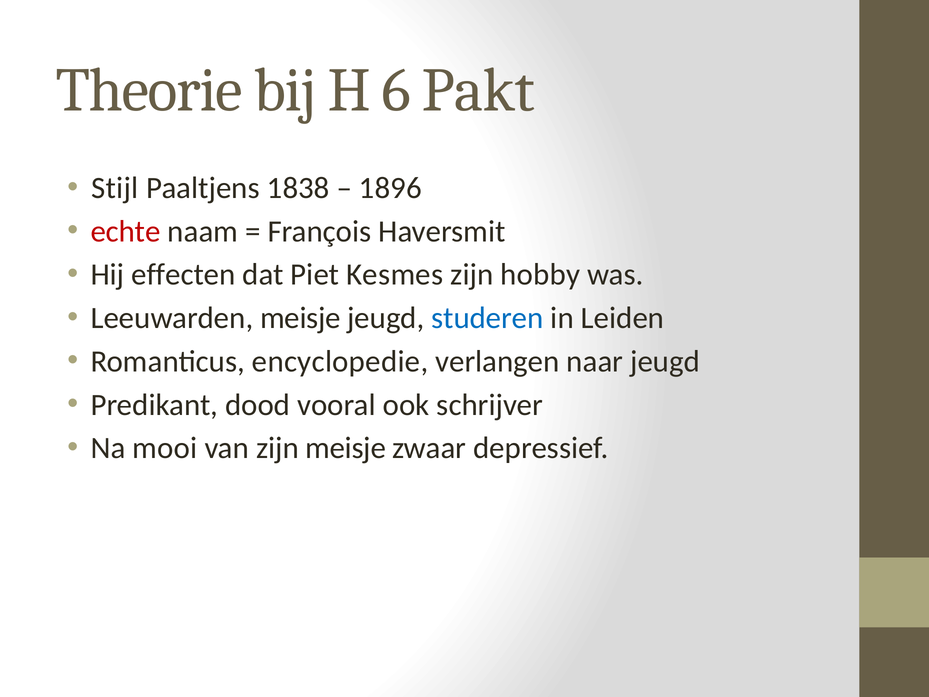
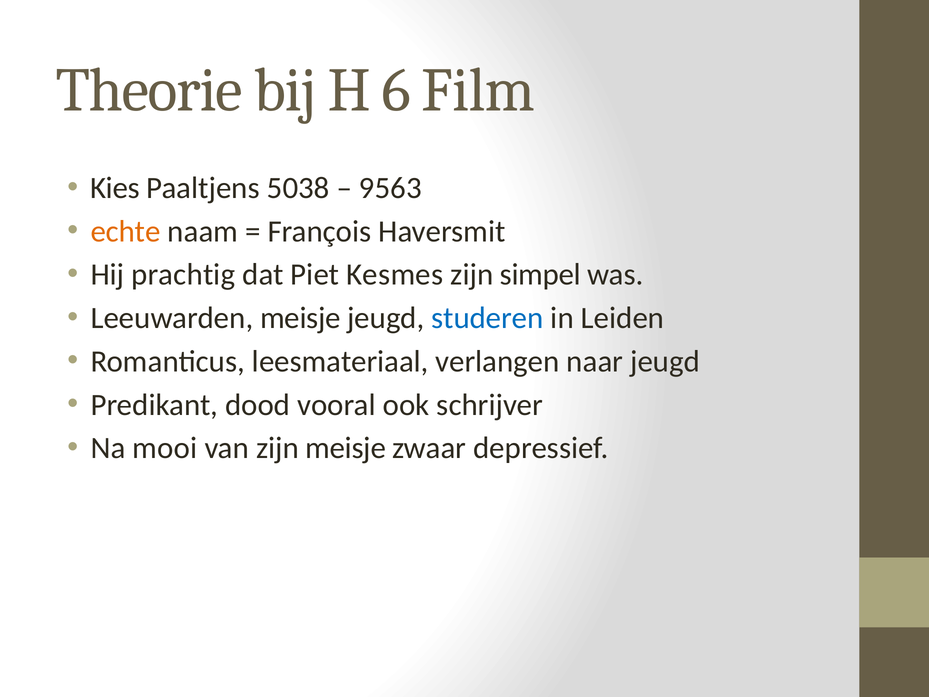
Pakt: Pakt -> Film
Stijl: Stijl -> Kies
1838: 1838 -> 5038
1896: 1896 -> 9563
echte colour: red -> orange
effecten: effecten -> prachtig
hobby: hobby -> simpel
encyclopedie: encyclopedie -> leesmateriaal
